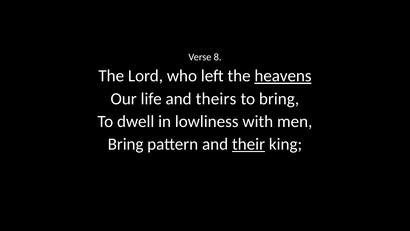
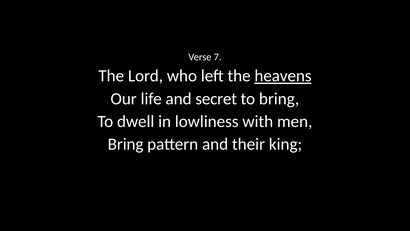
8: 8 -> 7
theirs: theirs -> secret
their underline: present -> none
